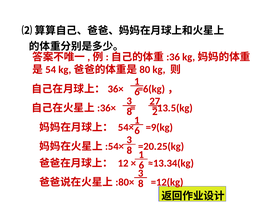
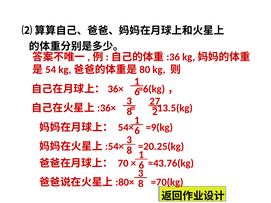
12: 12 -> 70
≈13.34(kg: ≈13.34(kg -> ≈43.76(kg
=12(kg: =12(kg -> =70(kg
